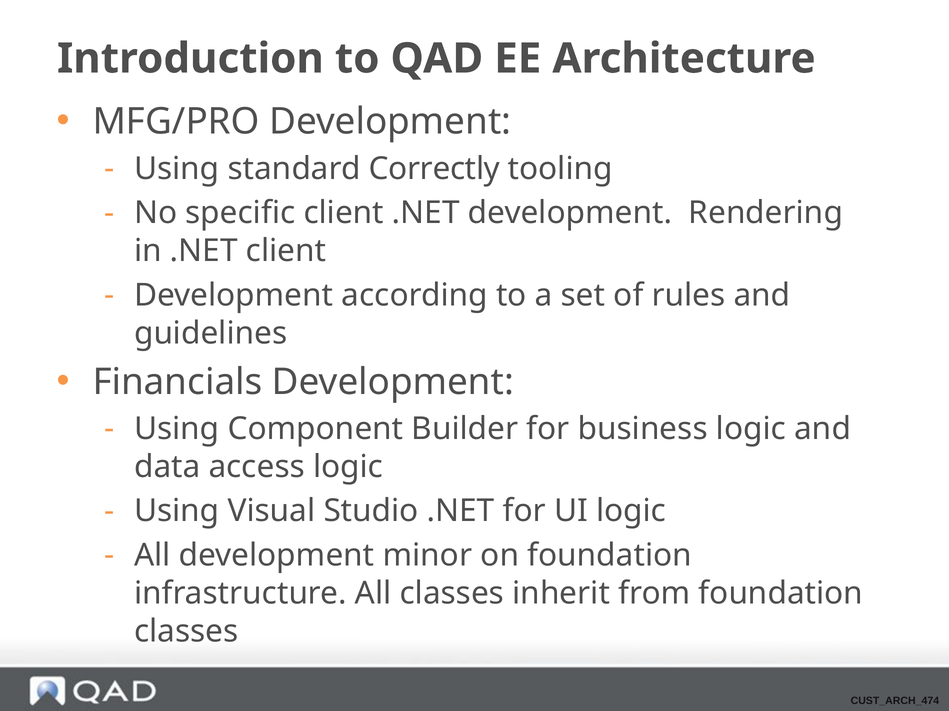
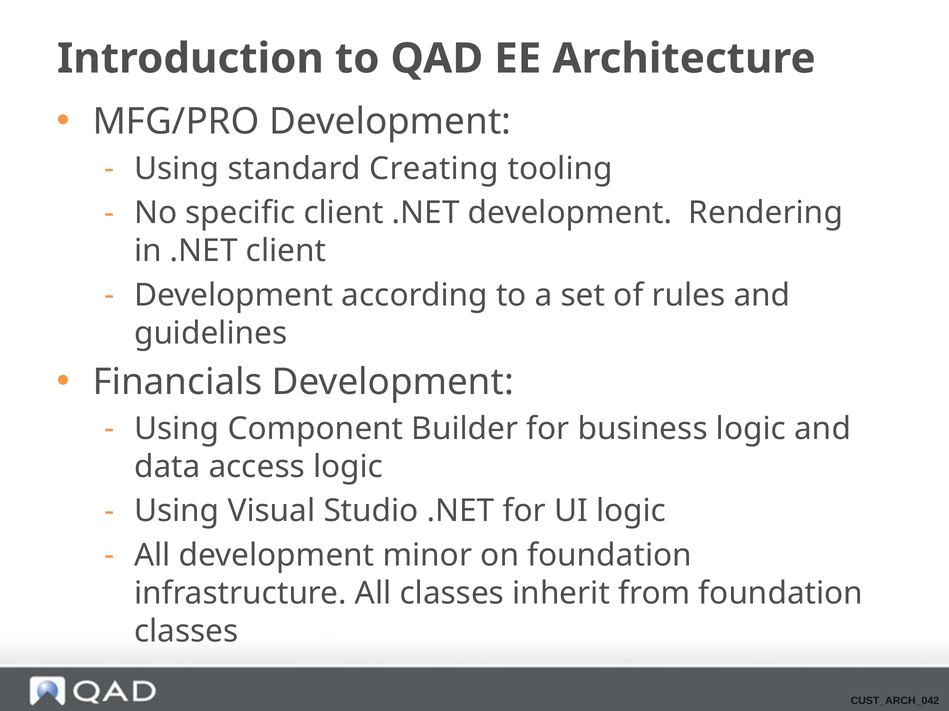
Correctly: Correctly -> Creating
CUST_ARCH_474: CUST_ARCH_474 -> CUST_ARCH_042
